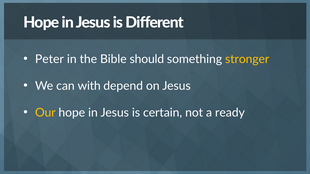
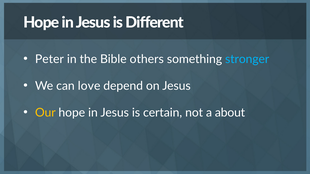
should: should -> others
stronger colour: yellow -> light blue
with: with -> love
ready: ready -> about
